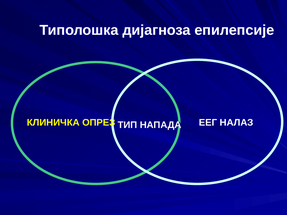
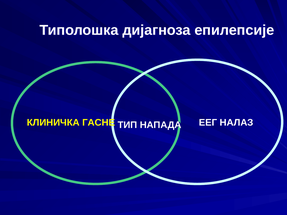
ОПРЕЗ: ОПРЕЗ -> ГАСНЕ
